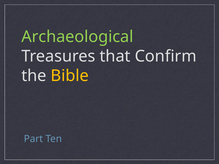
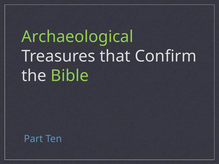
Bible colour: yellow -> light green
